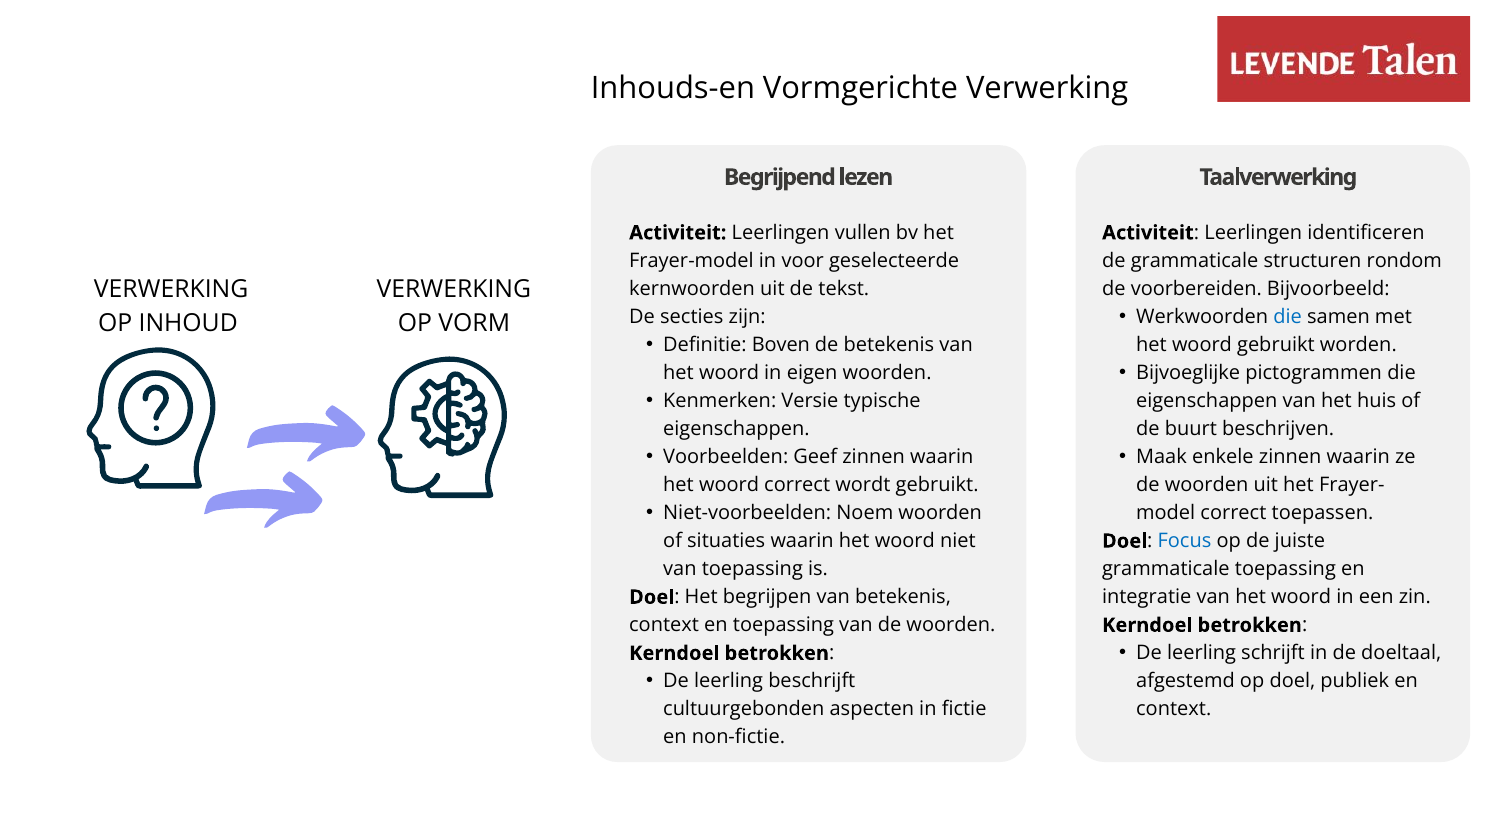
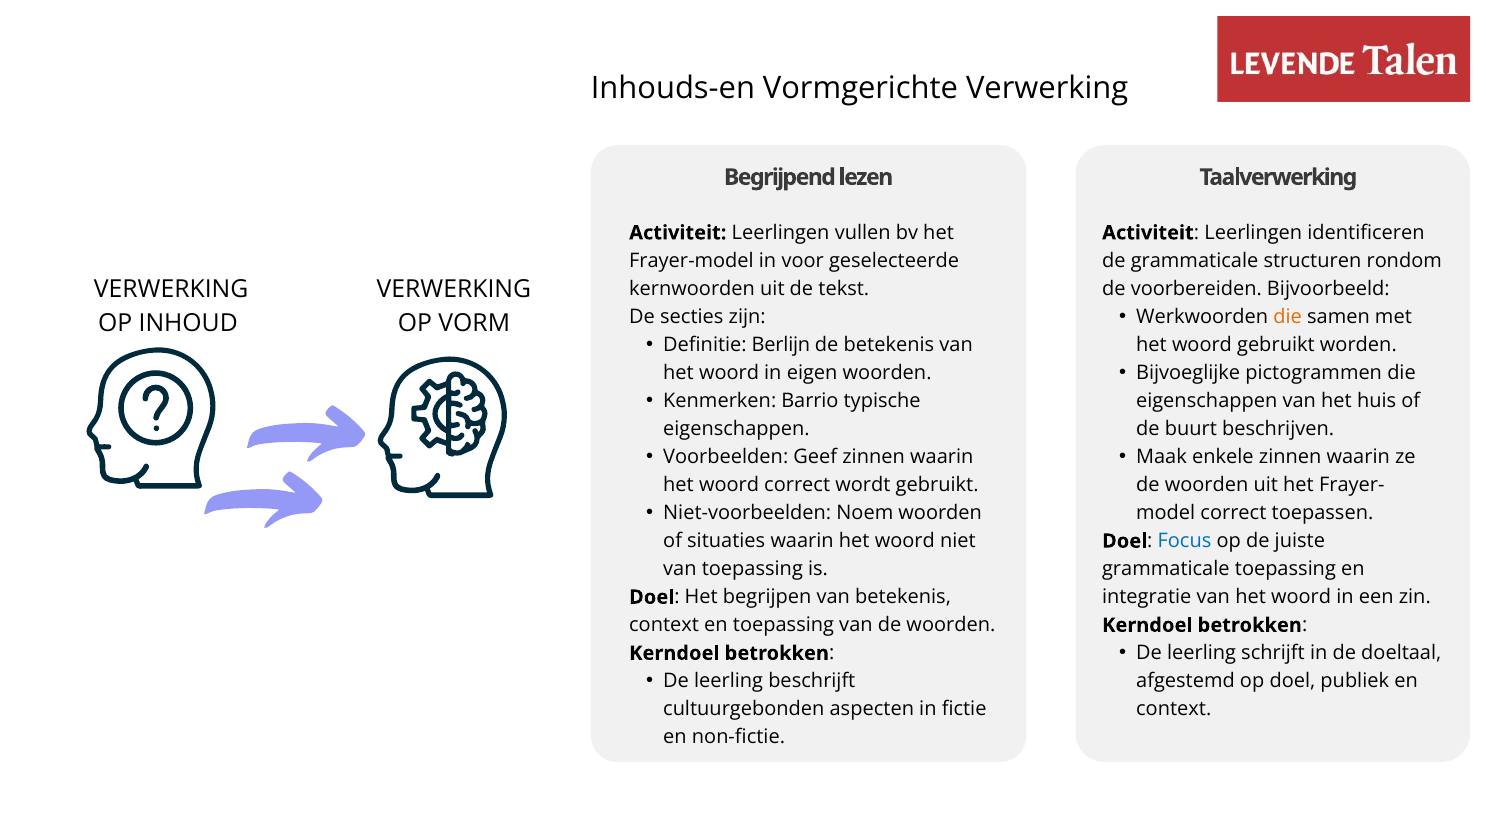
die at (1288, 317) colour: blue -> orange
Boven: Boven -> Berlijn
Versie: Versie -> Barrio
